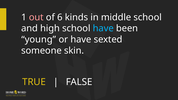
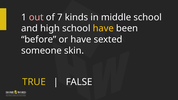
6: 6 -> 7
have at (103, 28) colour: light blue -> yellow
young: young -> before
